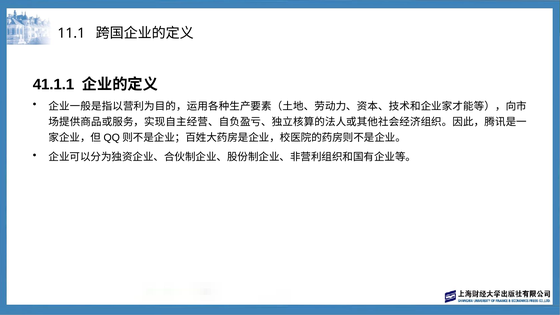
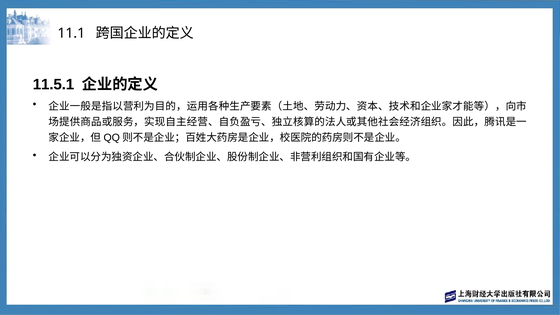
41.1.1: 41.1.1 -> 11.5.1
